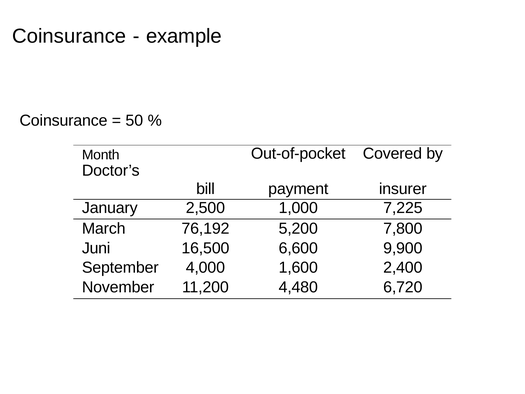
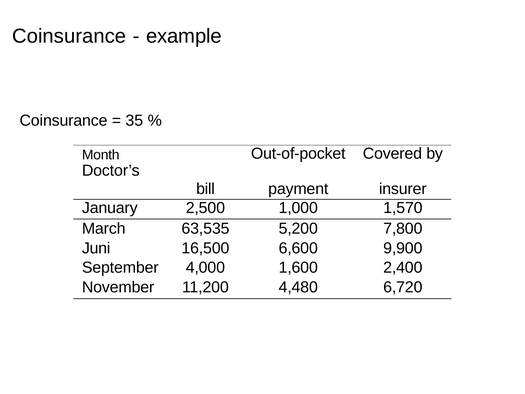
50: 50 -> 35
7,225: 7,225 -> 1,570
76,192: 76,192 -> 63,535
